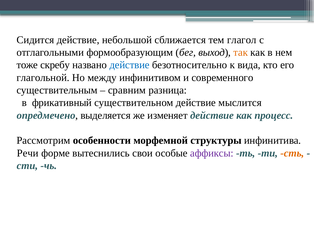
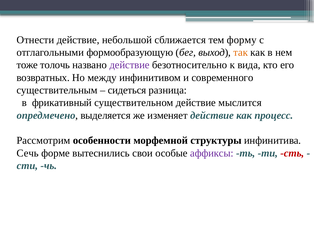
Сидится: Сидится -> Отнести
глагол: глагол -> форму
формообразующим: формообразующим -> формообразующую
скребу: скребу -> толочь
действие at (130, 65) colour: blue -> purple
глагольной: глагольной -> возвратных
сравним: сравним -> сидеться
Речи: Речи -> Сечь
сть colour: orange -> red
